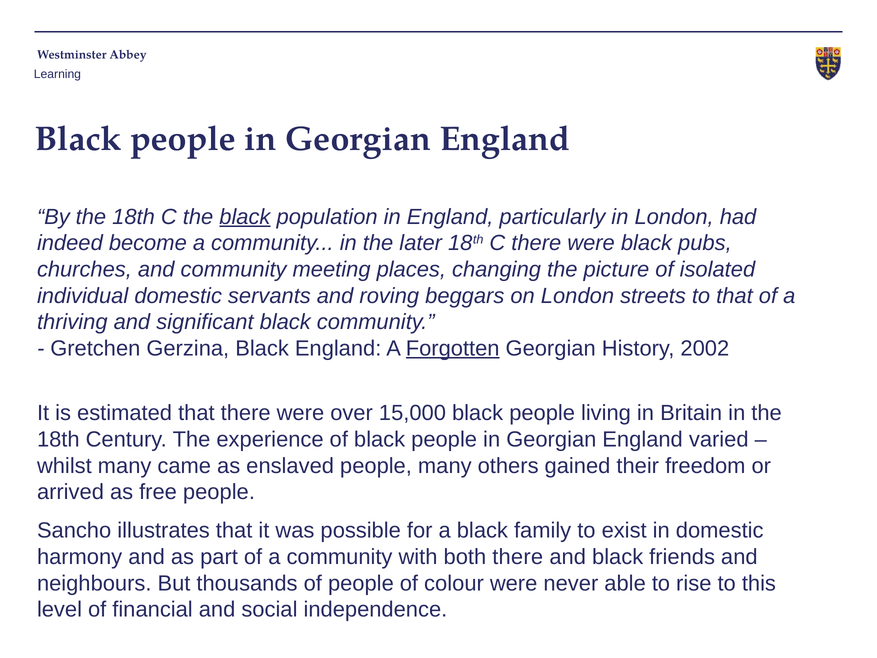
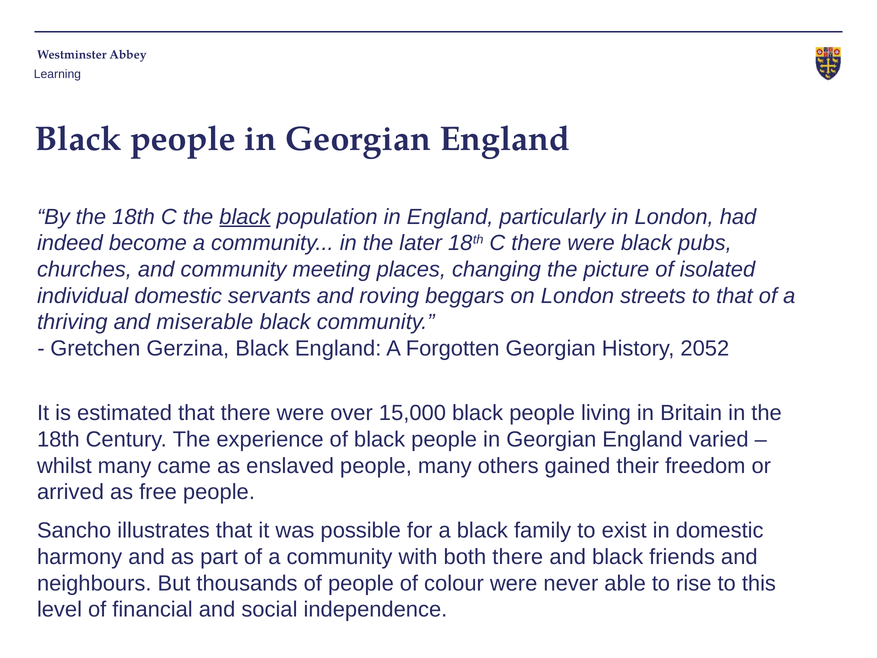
significant: significant -> miserable
Forgotten underline: present -> none
2002: 2002 -> 2052
